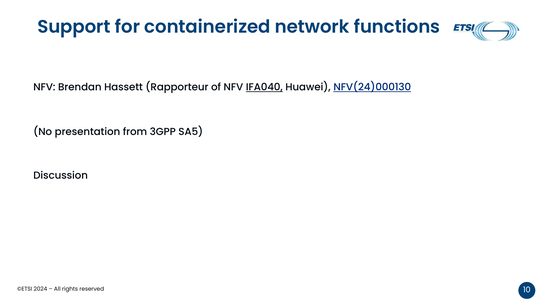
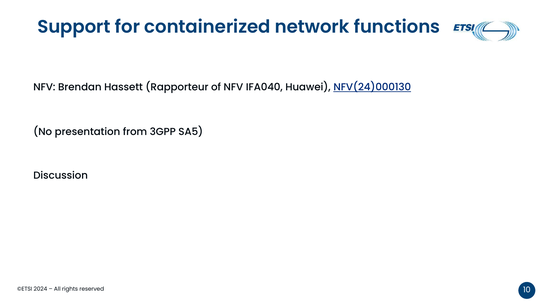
IFA040 underline: present -> none
